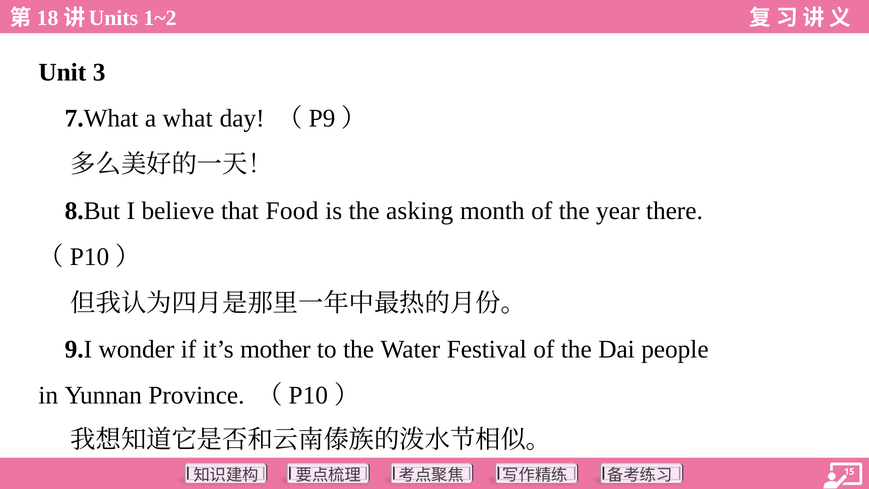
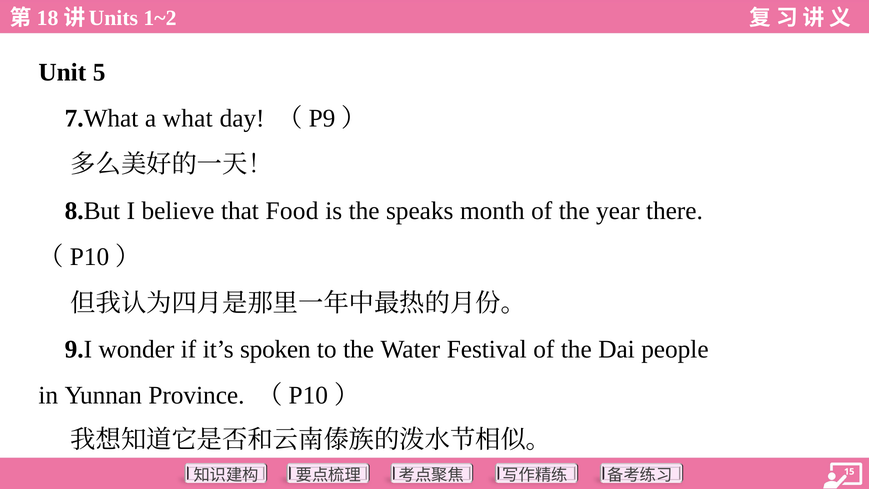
3: 3 -> 5
asking: asking -> speaks
mother: mother -> spoken
